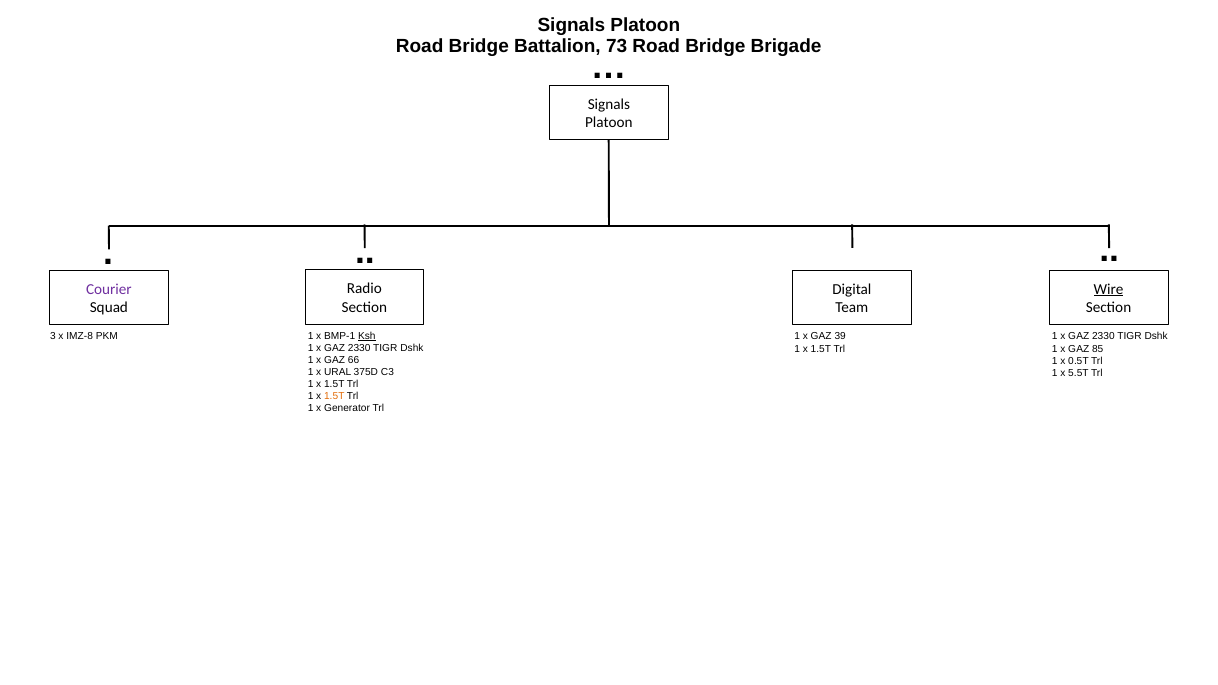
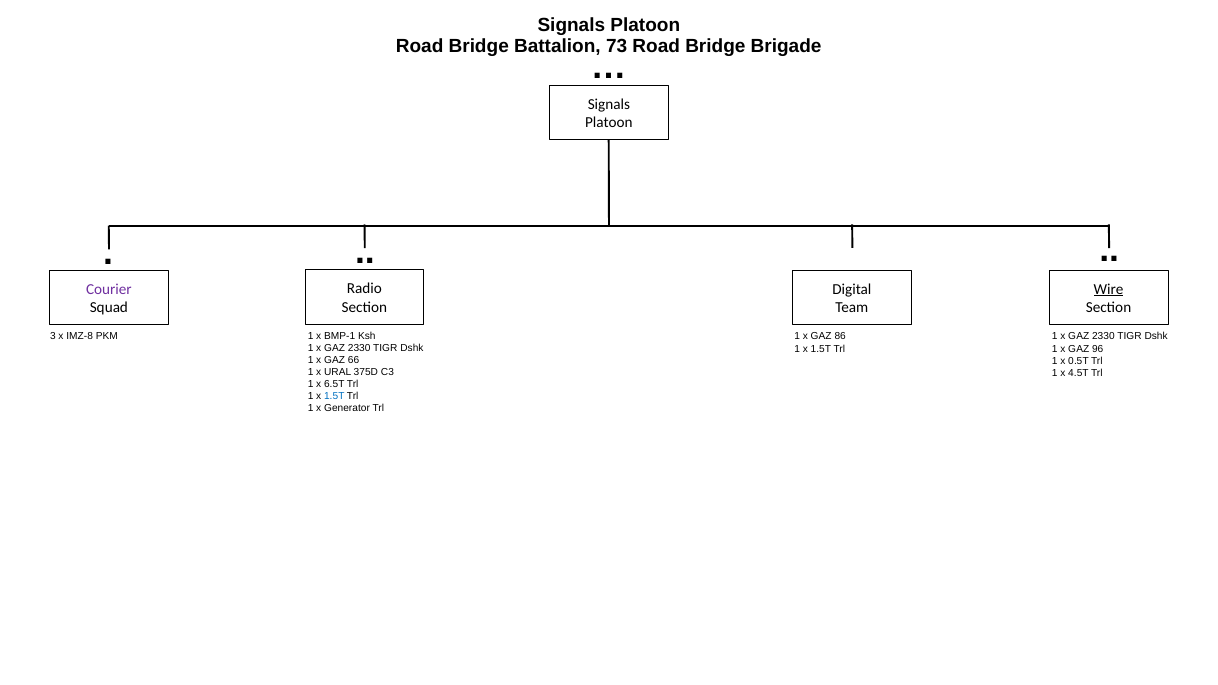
Ksh underline: present -> none
39: 39 -> 86
85: 85 -> 96
5.5T: 5.5T -> 4.5T
1.5T at (334, 384): 1.5T -> 6.5T
1.5T at (334, 397) colour: orange -> blue
